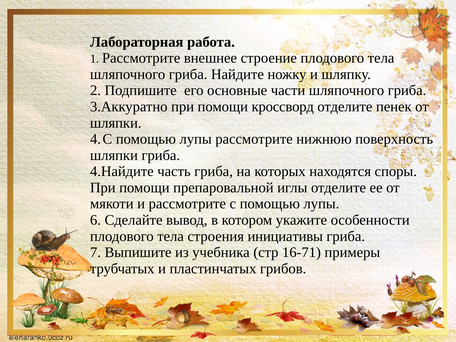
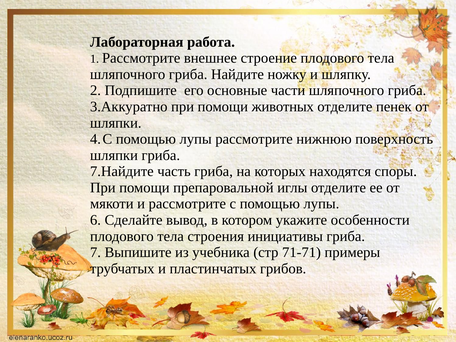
кроссворд: кроссворд -> животных
4.Найдите: 4.Найдите -> 7.Найдите
16-71: 16-71 -> 71-71
